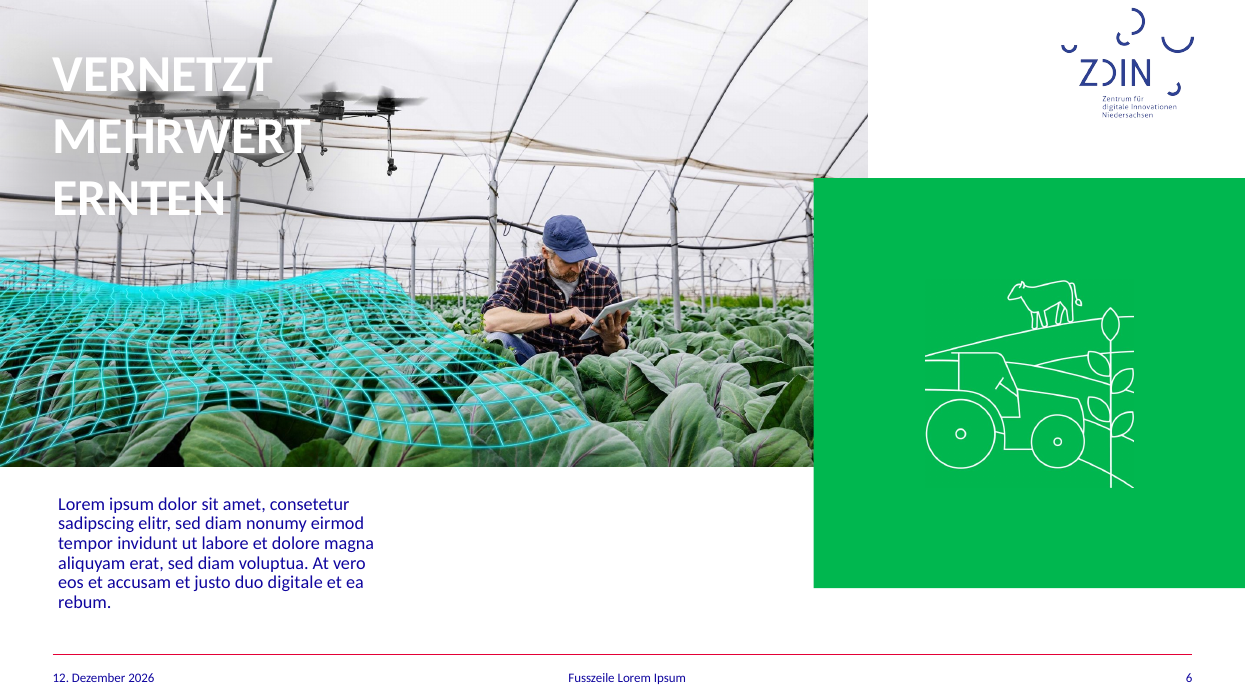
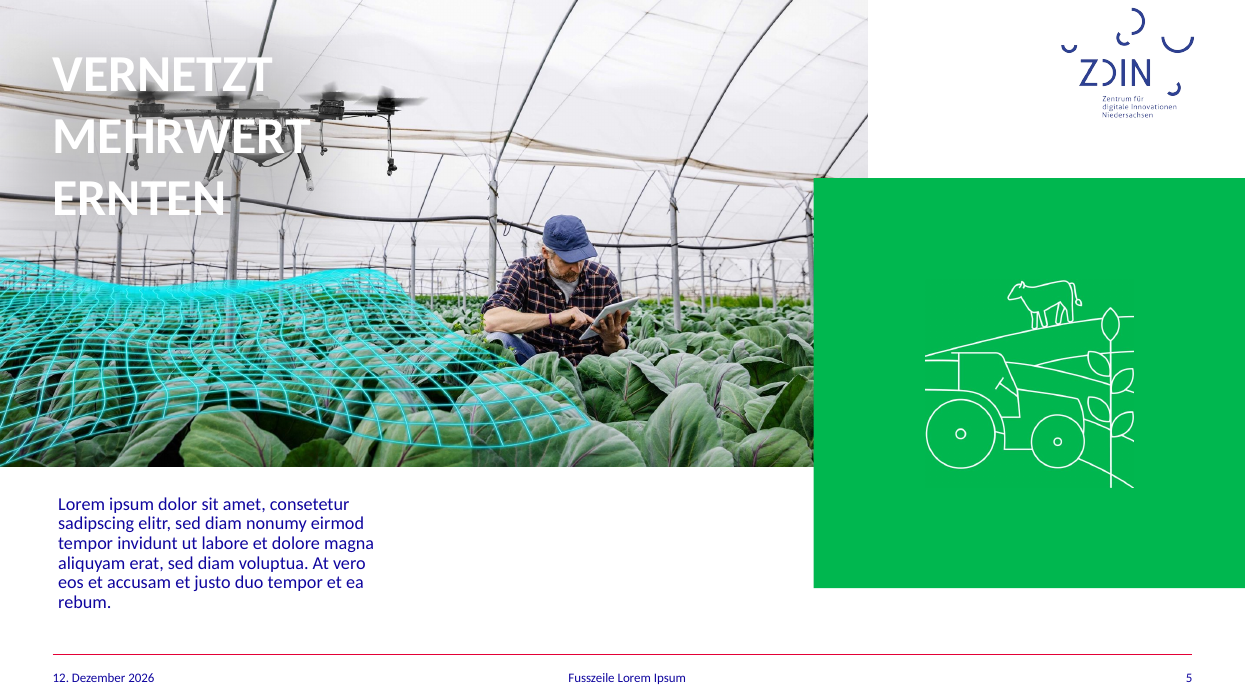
duo digitale: digitale -> tempor
6: 6 -> 5
